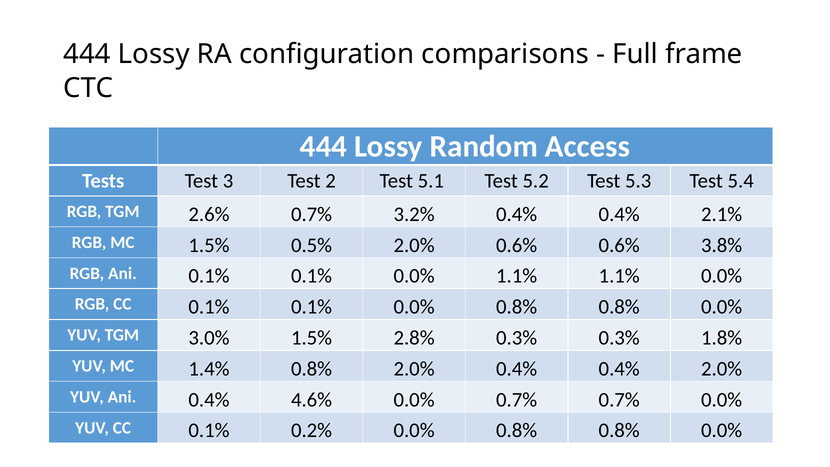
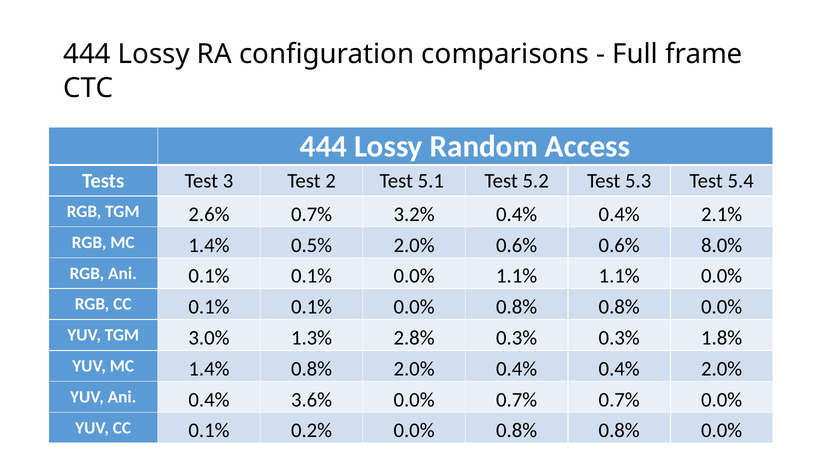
RGB MC 1.5%: 1.5% -> 1.4%
3.8%: 3.8% -> 8.0%
3.0% 1.5%: 1.5% -> 1.3%
4.6%: 4.6% -> 3.6%
